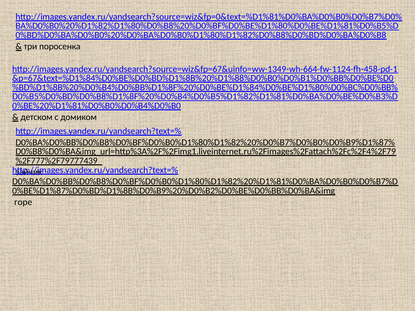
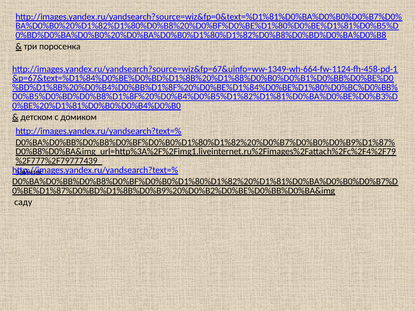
горе: горе -> саду
